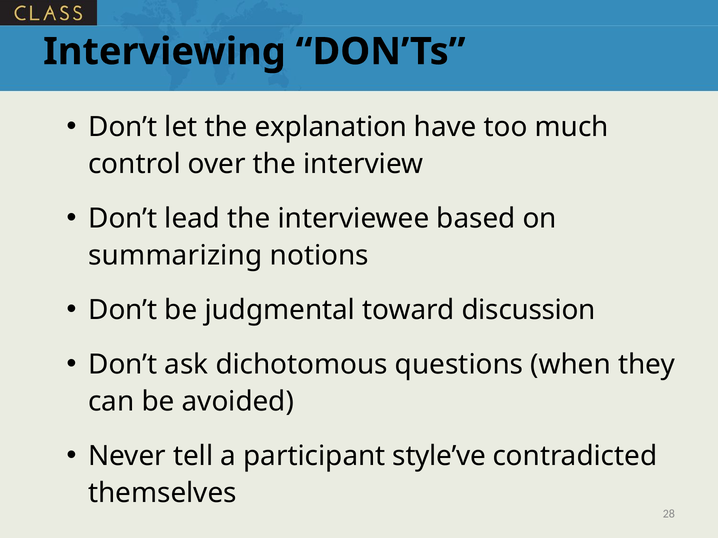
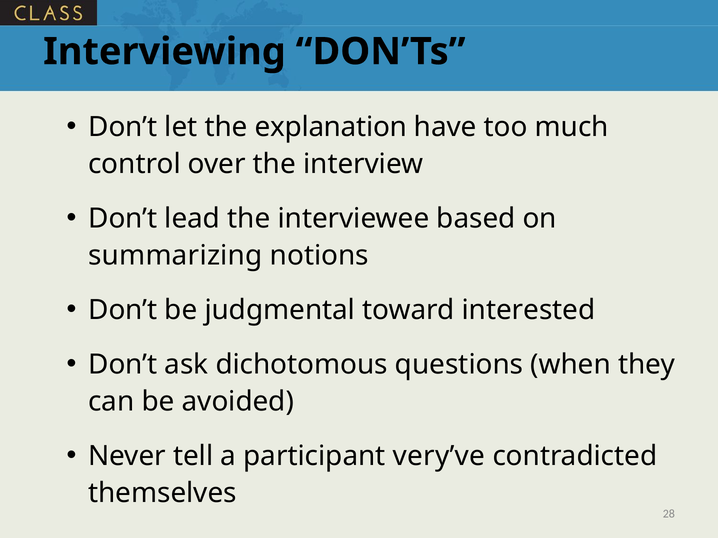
discussion: discussion -> interested
style’ve: style’ve -> very’ve
